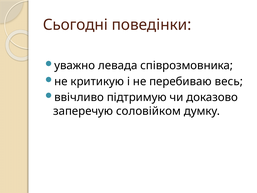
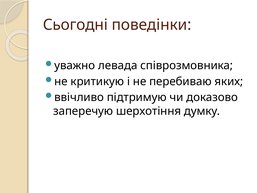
весь: весь -> яких
соловійком: соловійком -> шерхотіння
